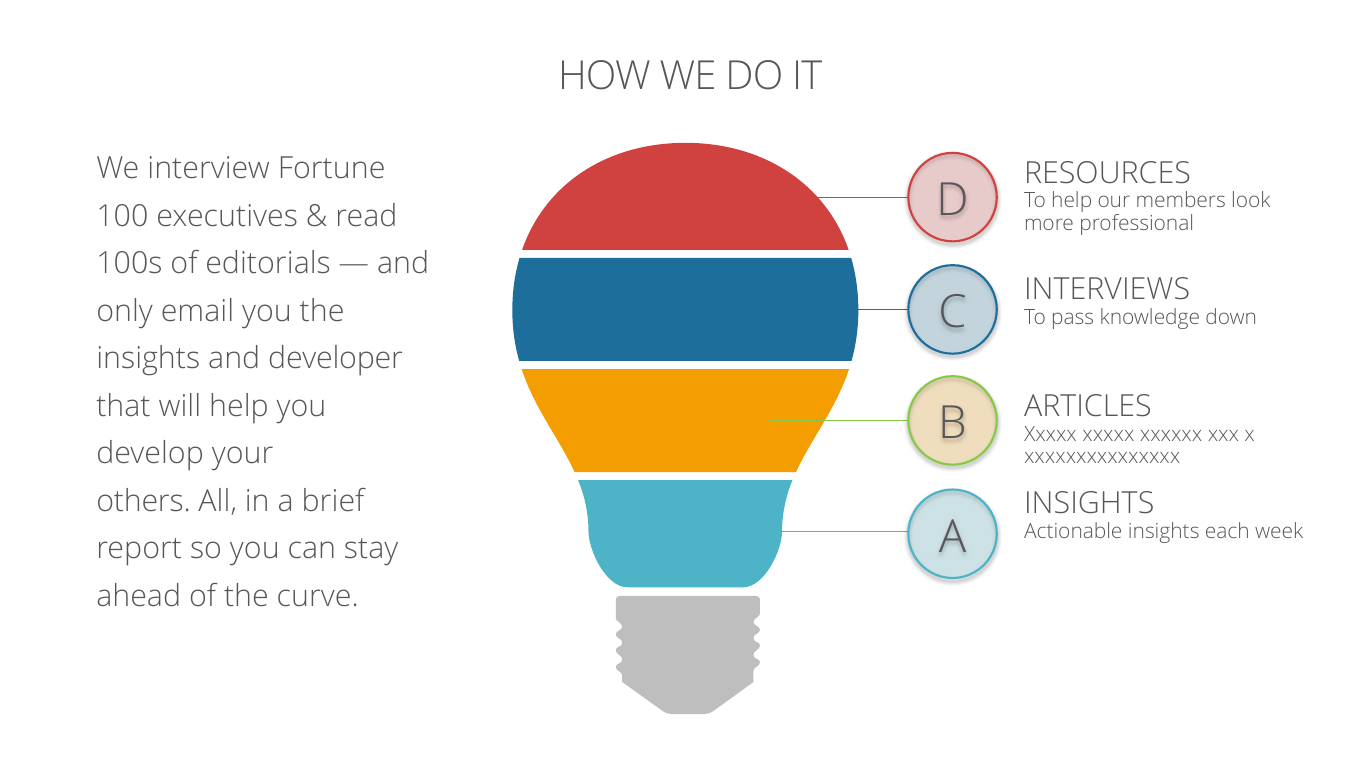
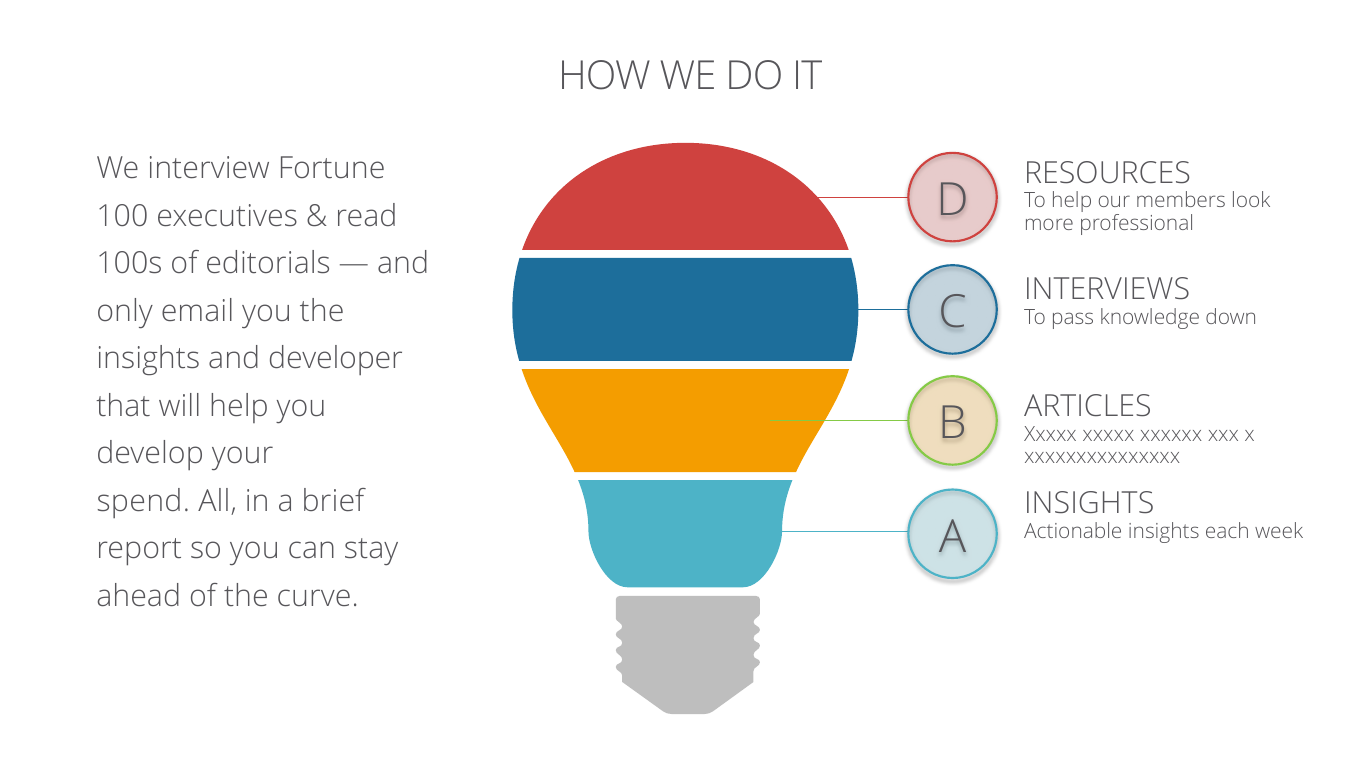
others: others -> spend
